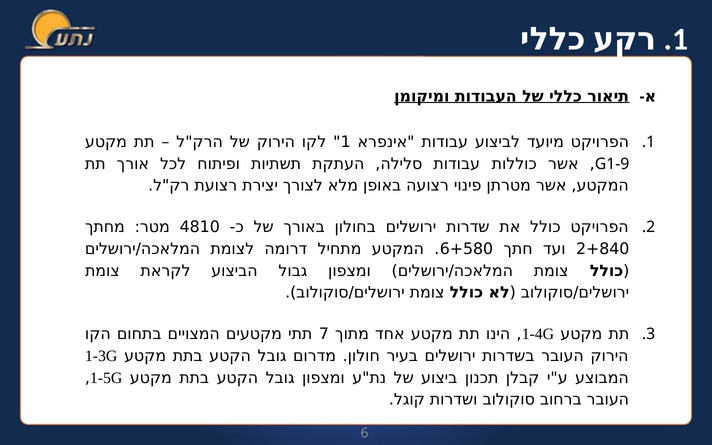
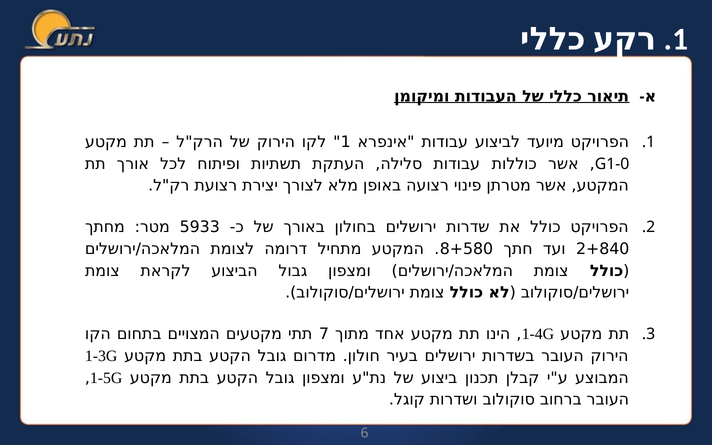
G1-9: G1-9 -> G1-0
4810: 4810 -> 5933
6+580: 6+580 -> 8+580
